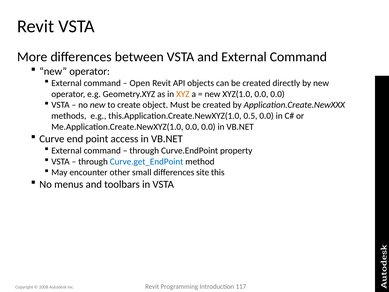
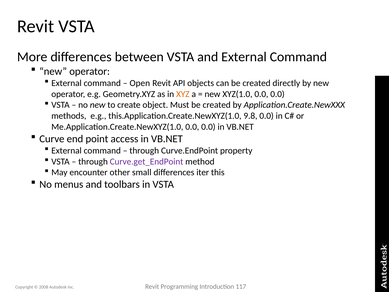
0.5: 0.5 -> 9.8
Curve.get_EndPoint colour: blue -> purple
site: site -> iter
